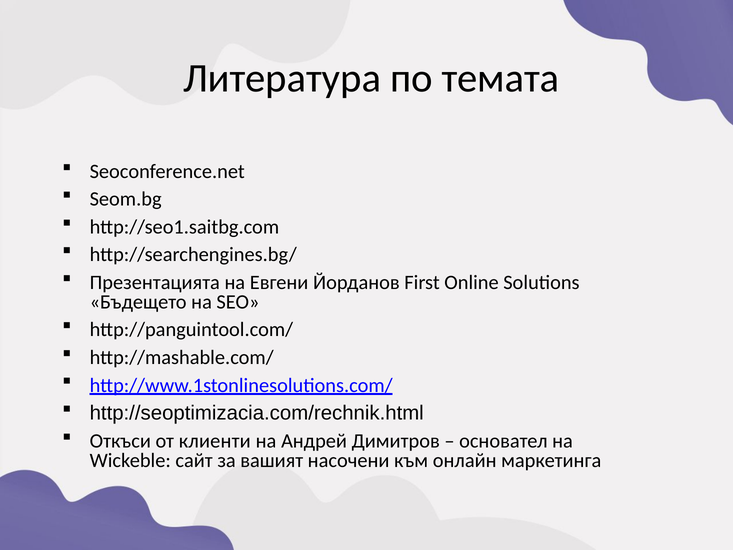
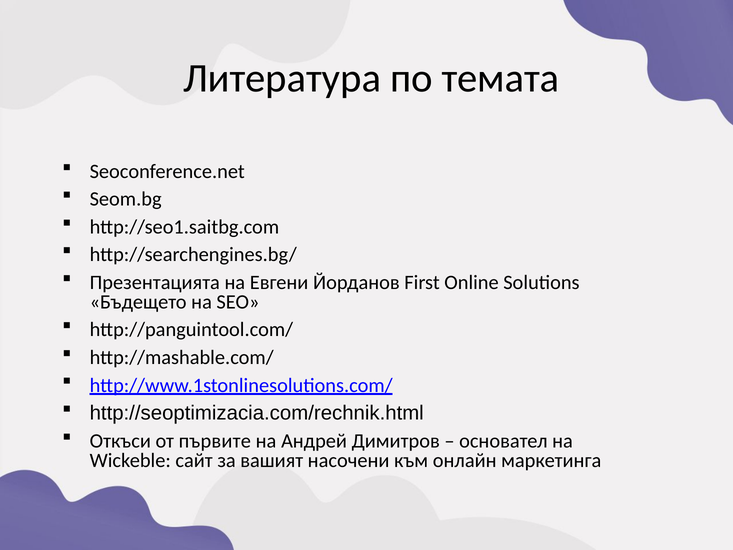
клиенти: клиенти -> първите
